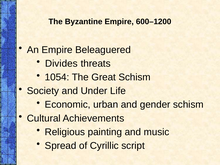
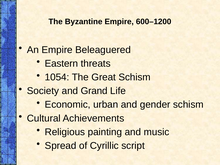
Divides: Divides -> Eastern
Under: Under -> Grand
